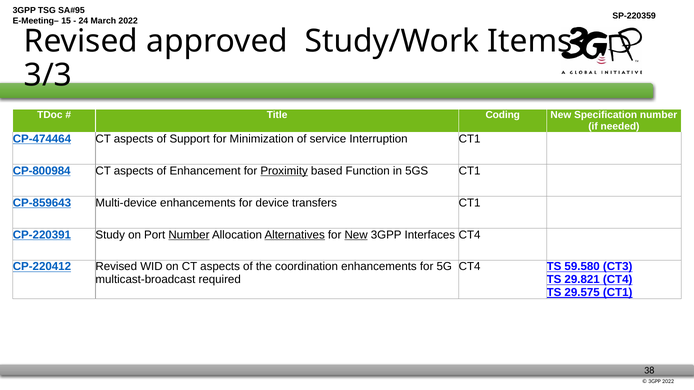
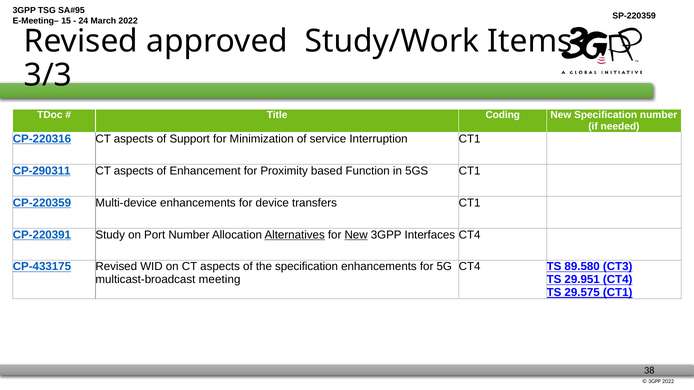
CP-474464: CP-474464 -> CP-220316
CP-800984: CP-800984 -> CP-290311
Proximity underline: present -> none
CP-859643: CP-859643 -> CP-220359
Number at (189, 235) underline: present -> none
CP-220412: CP-220412 -> CP-433175
the coordination: coordination -> specification
59.580: 59.580 -> 89.580
required: required -> meeting
29.821: 29.821 -> 29.951
